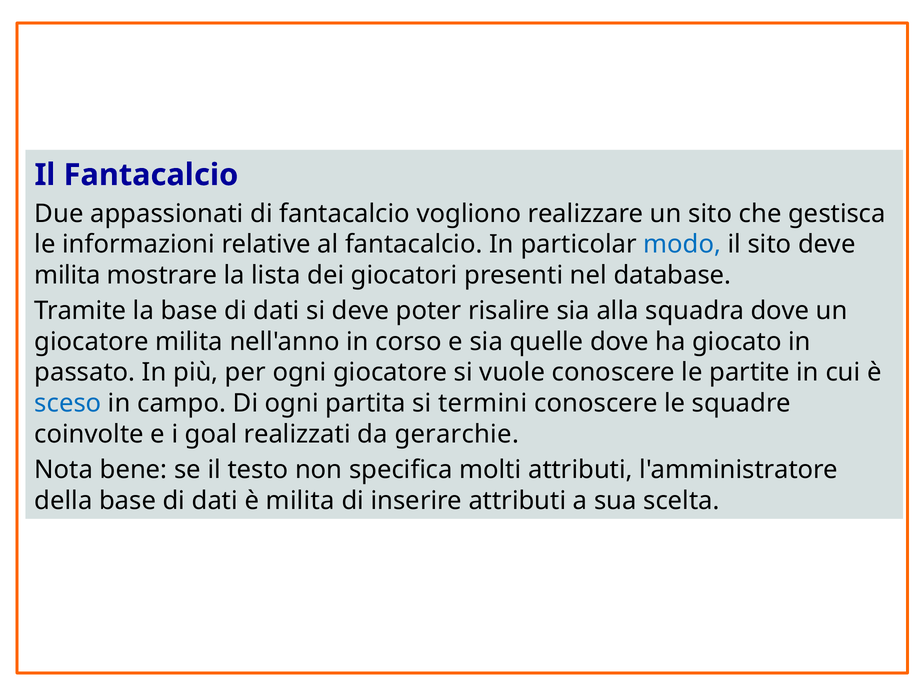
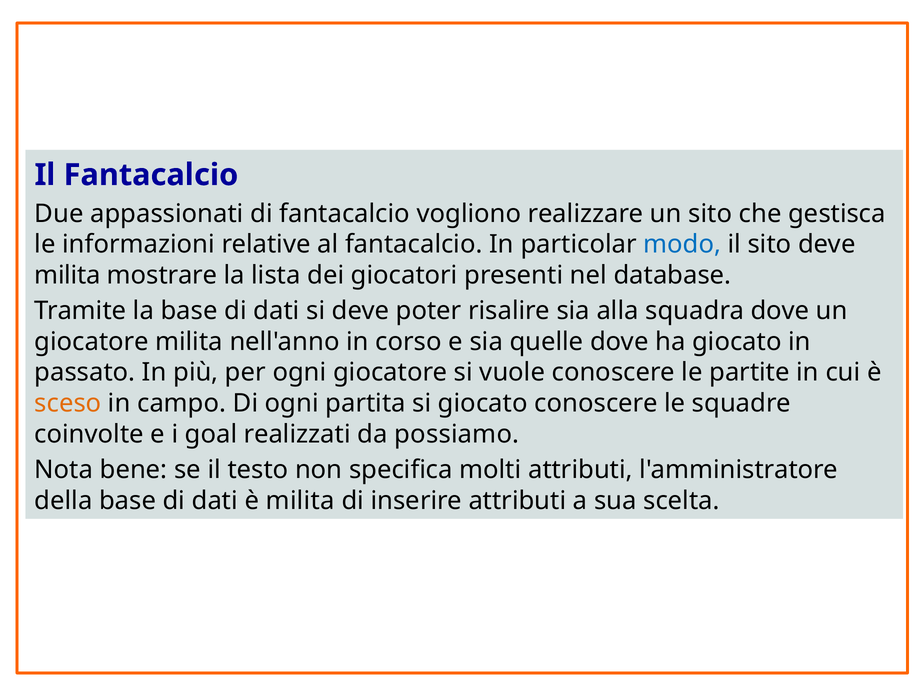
sceso colour: blue -> orange
si termini: termini -> giocato
gerarchie: gerarchie -> possiamo
